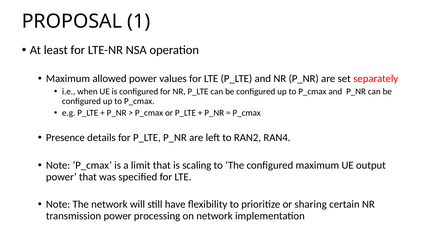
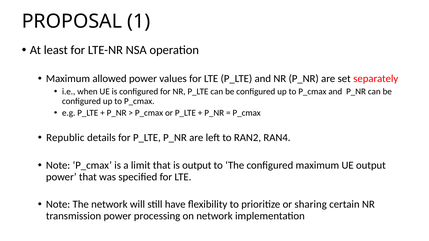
Presence: Presence -> Republic
is scaling: scaling -> output
